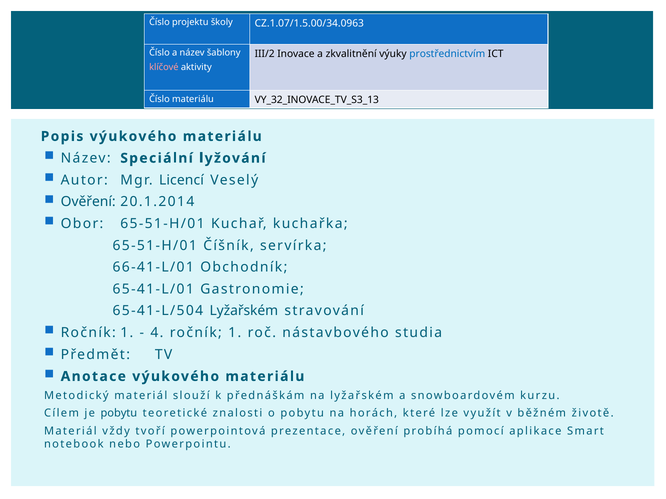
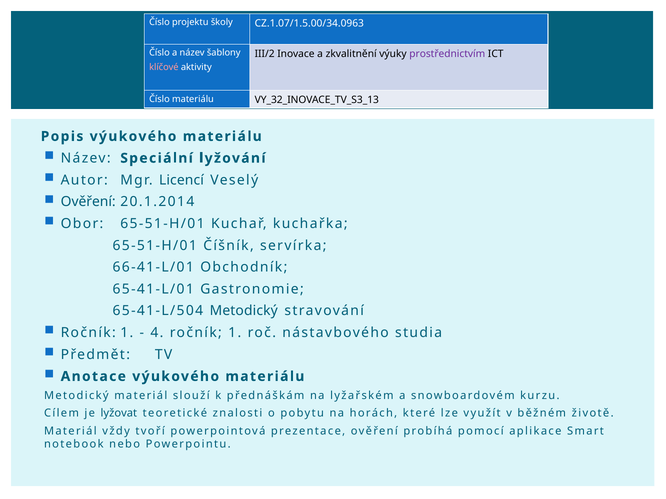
prostřednictvím colour: blue -> purple
65-41-L/504 Lyžařském: Lyžařském -> Metodický
je pobytu: pobytu -> lyžovat
